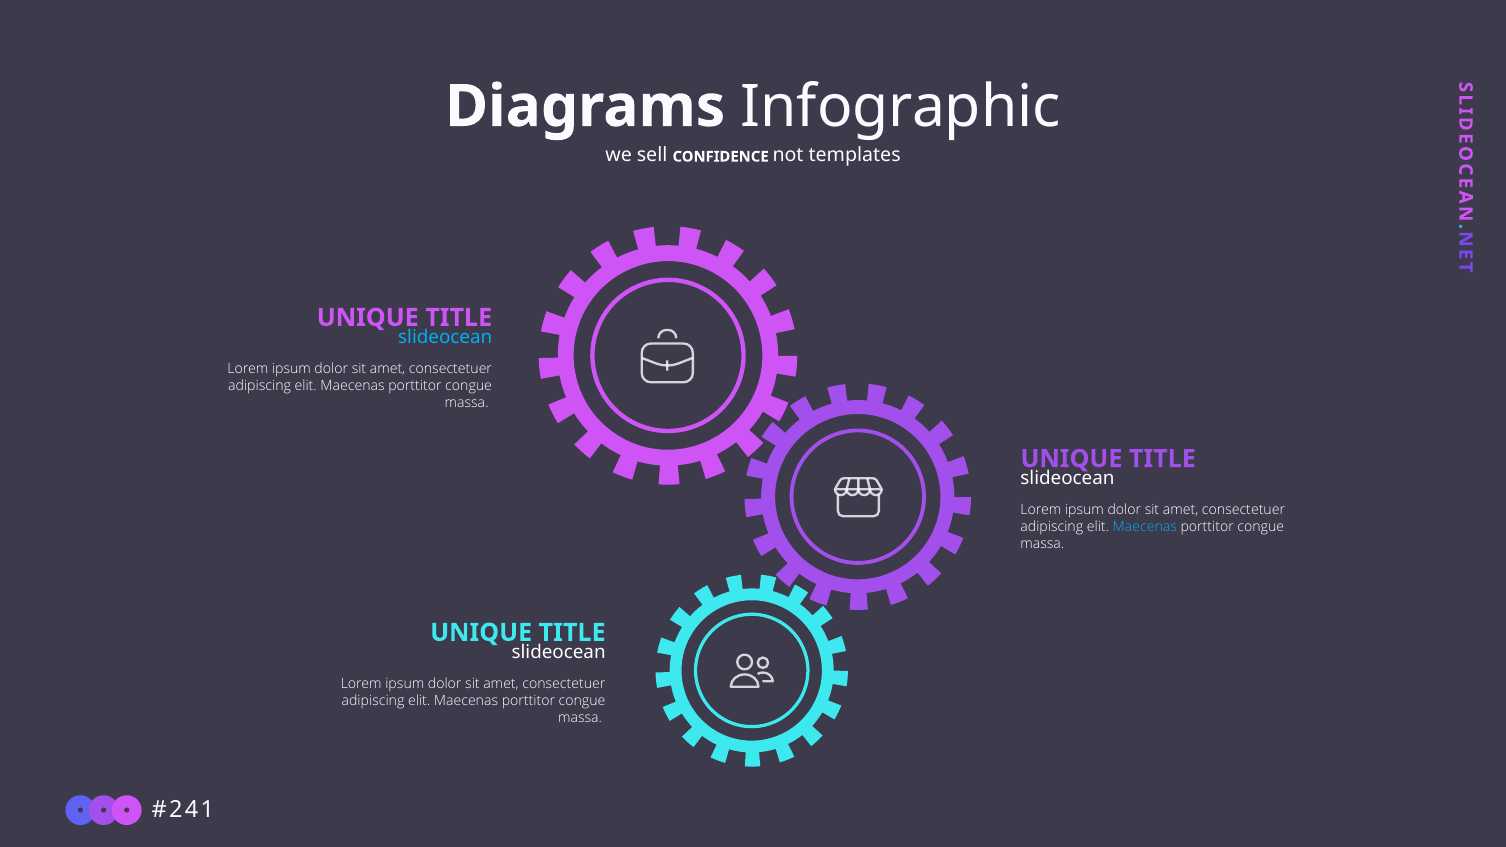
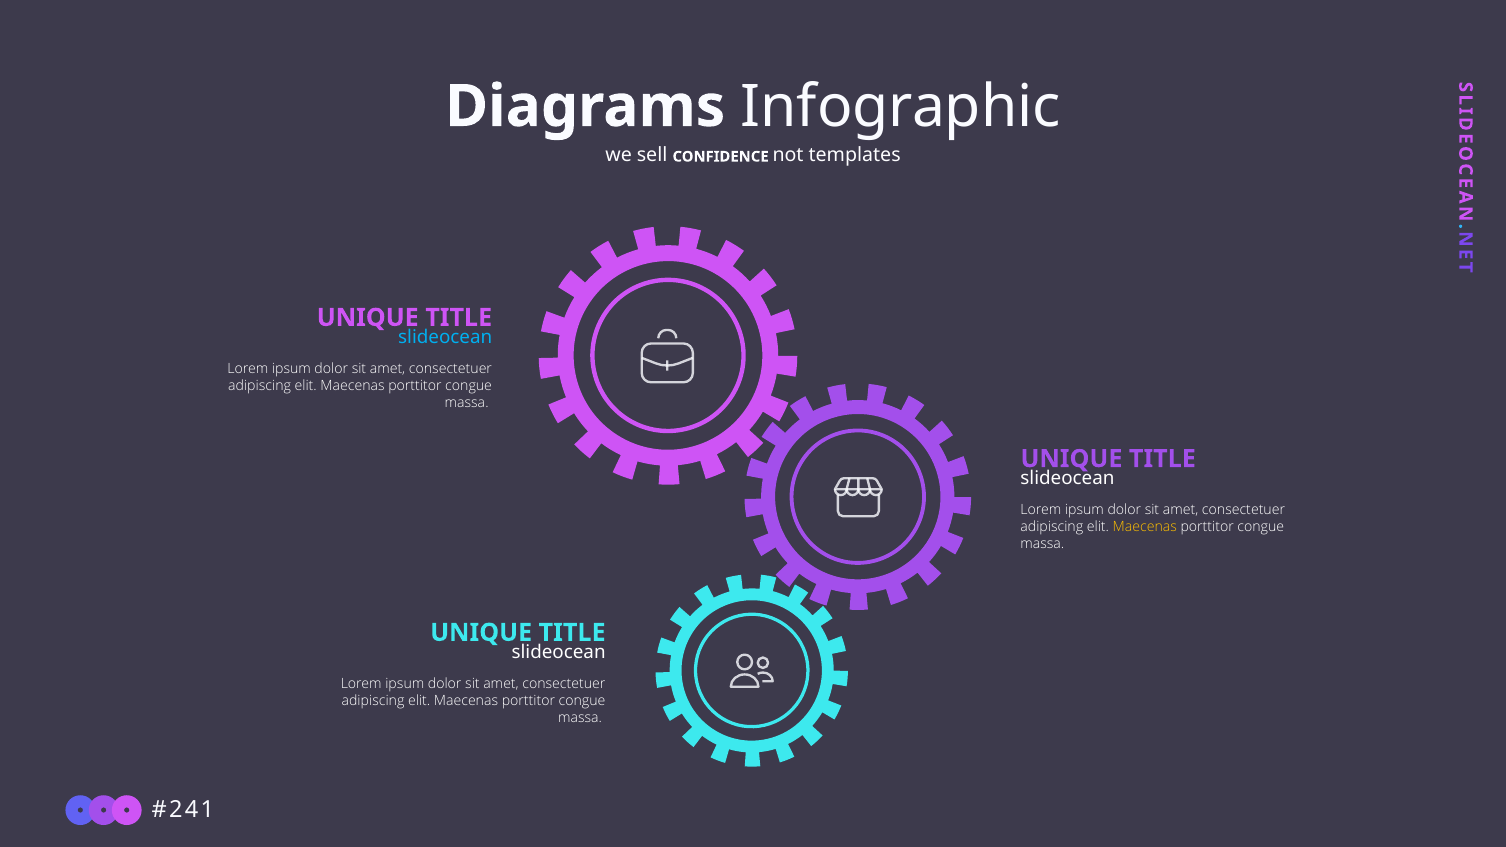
Maecenas at (1145, 527) colour: light blue -> yellow
